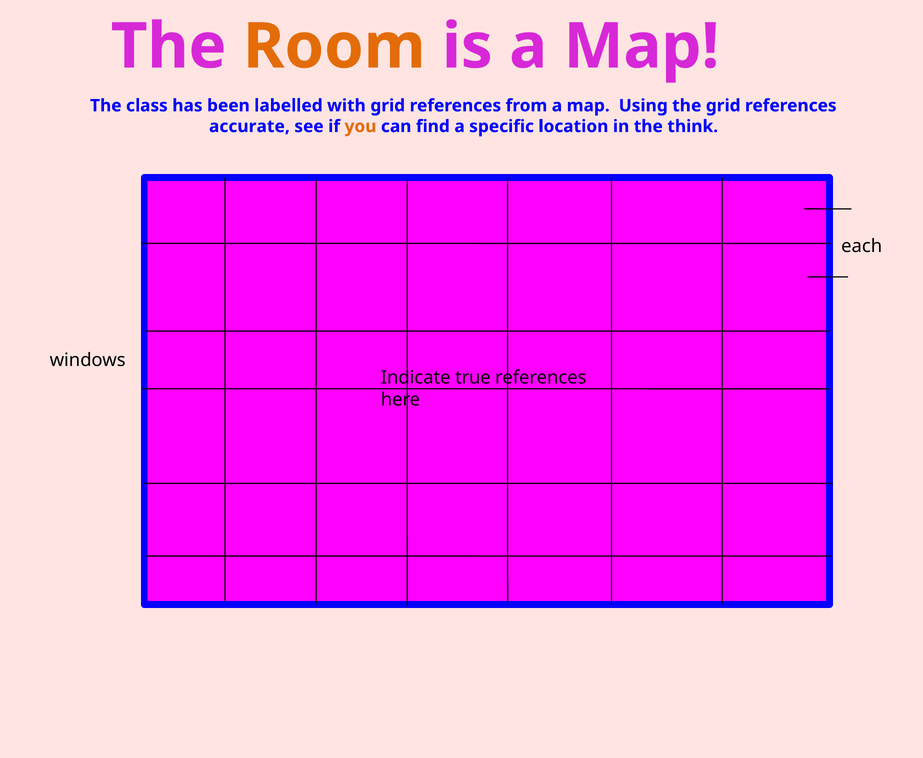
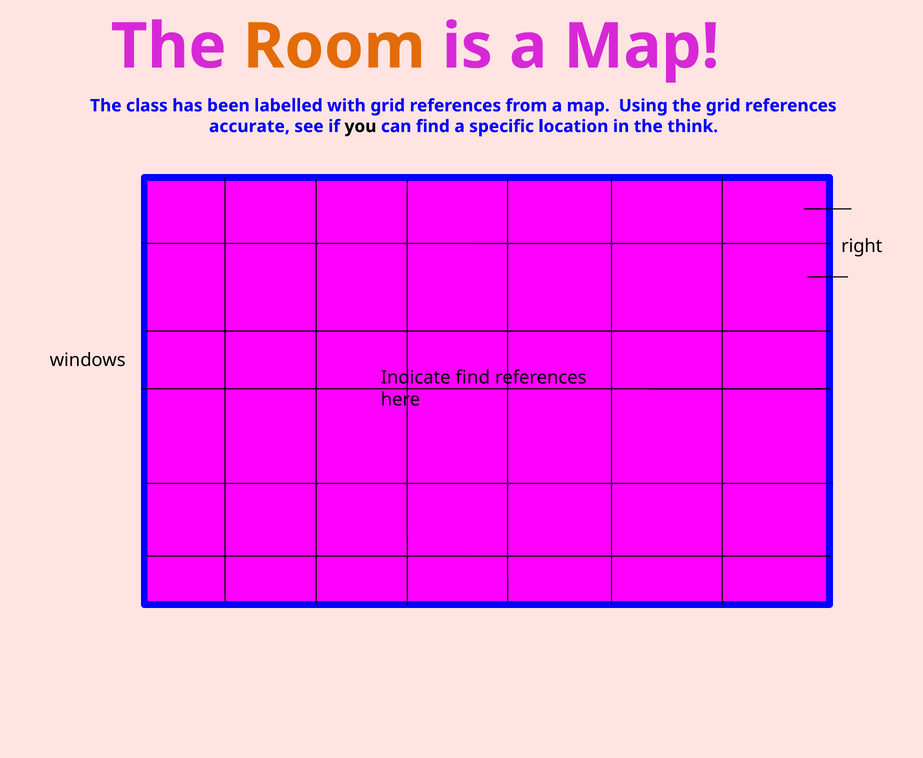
you colour: orange -> black
each: each -> right
Indicate true: true -> find
